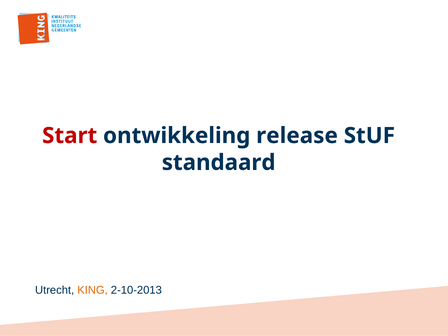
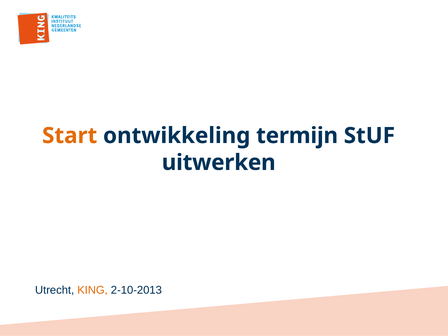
Start colour: red -> orange
release: release -> termijn
standaard: standaard -> uitwerken
